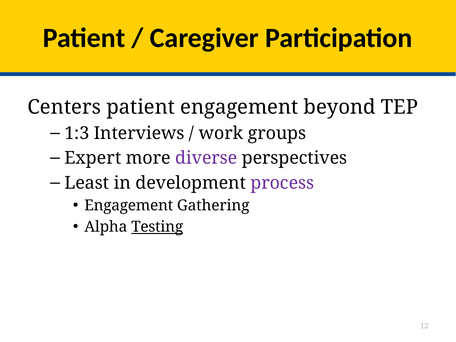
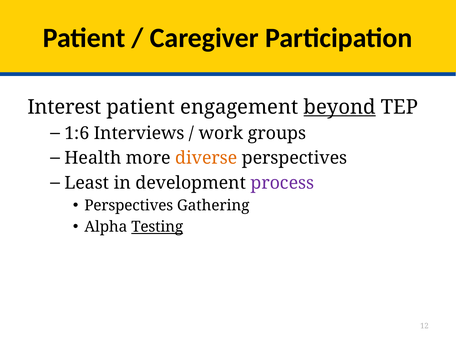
Centers: Centers -> Interest
beyond underline: none -> present
1:3: 1:3 -> 1:6
Expert: Expert -> Health
diverse colour: purple -> orange
Engagement at (129, 206): Engagement -> Perspectives
